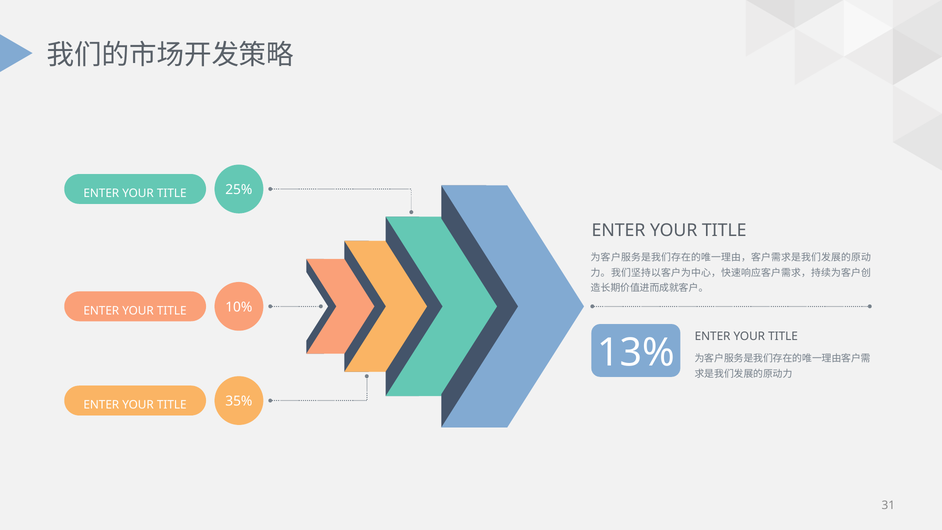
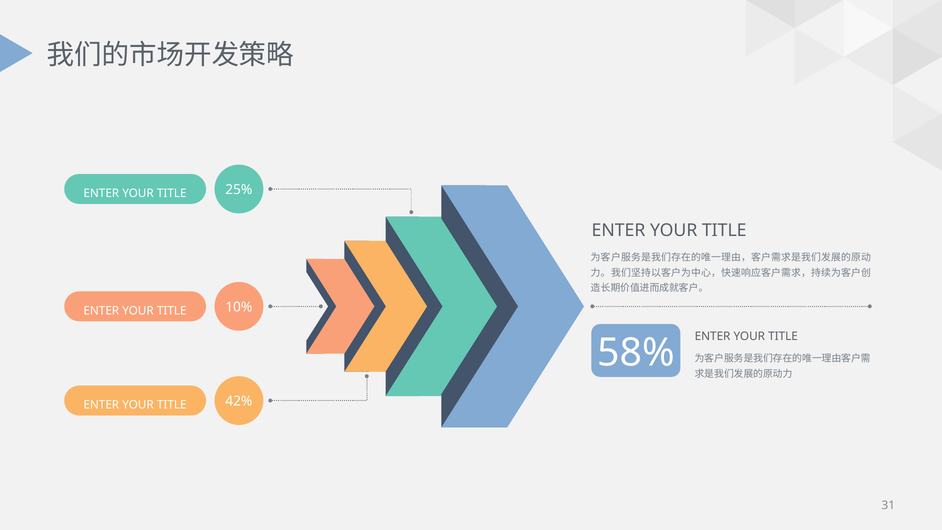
13%: 13% -> 58%
35%: 35% -> 42%
